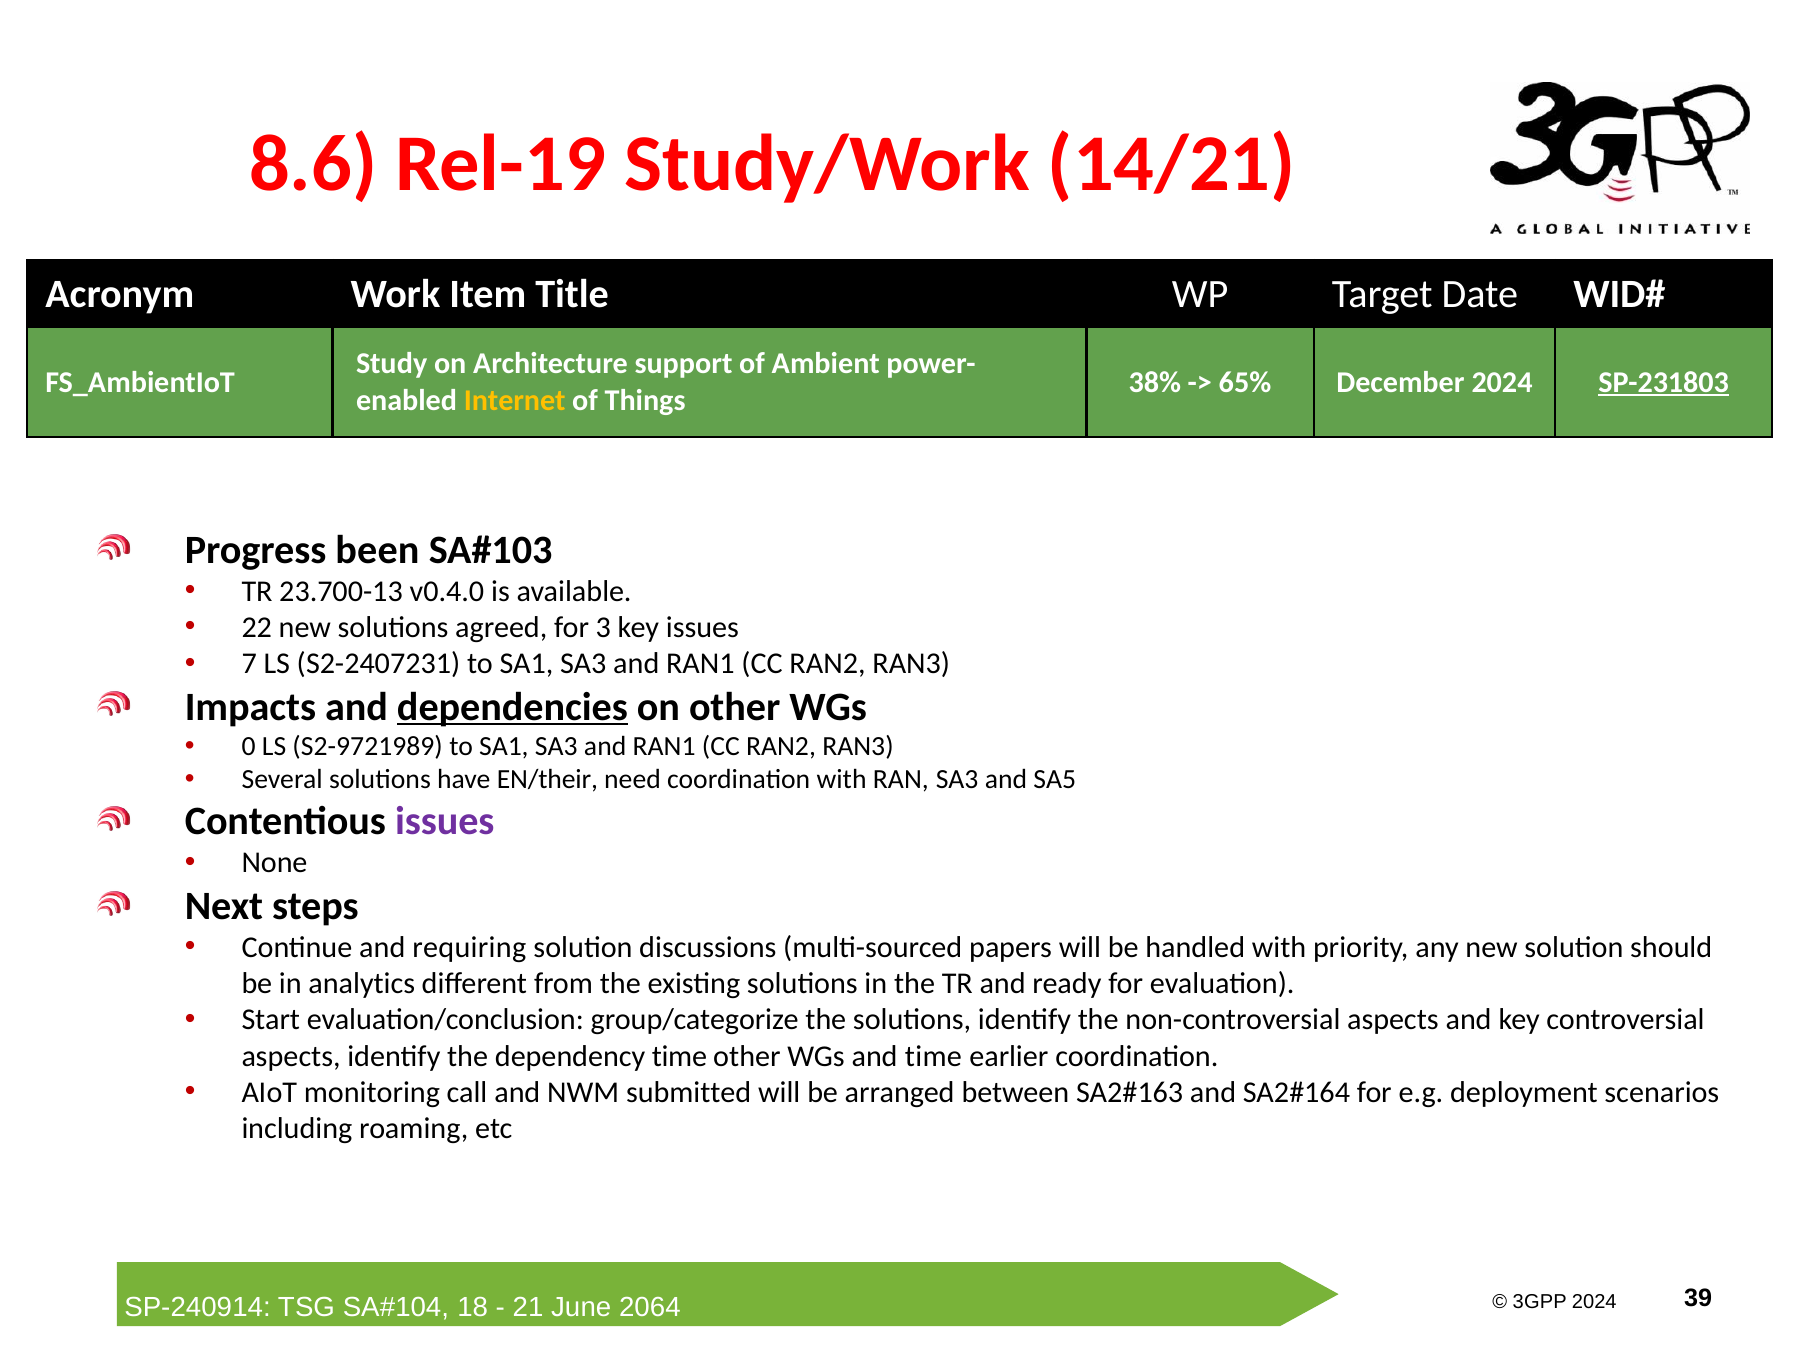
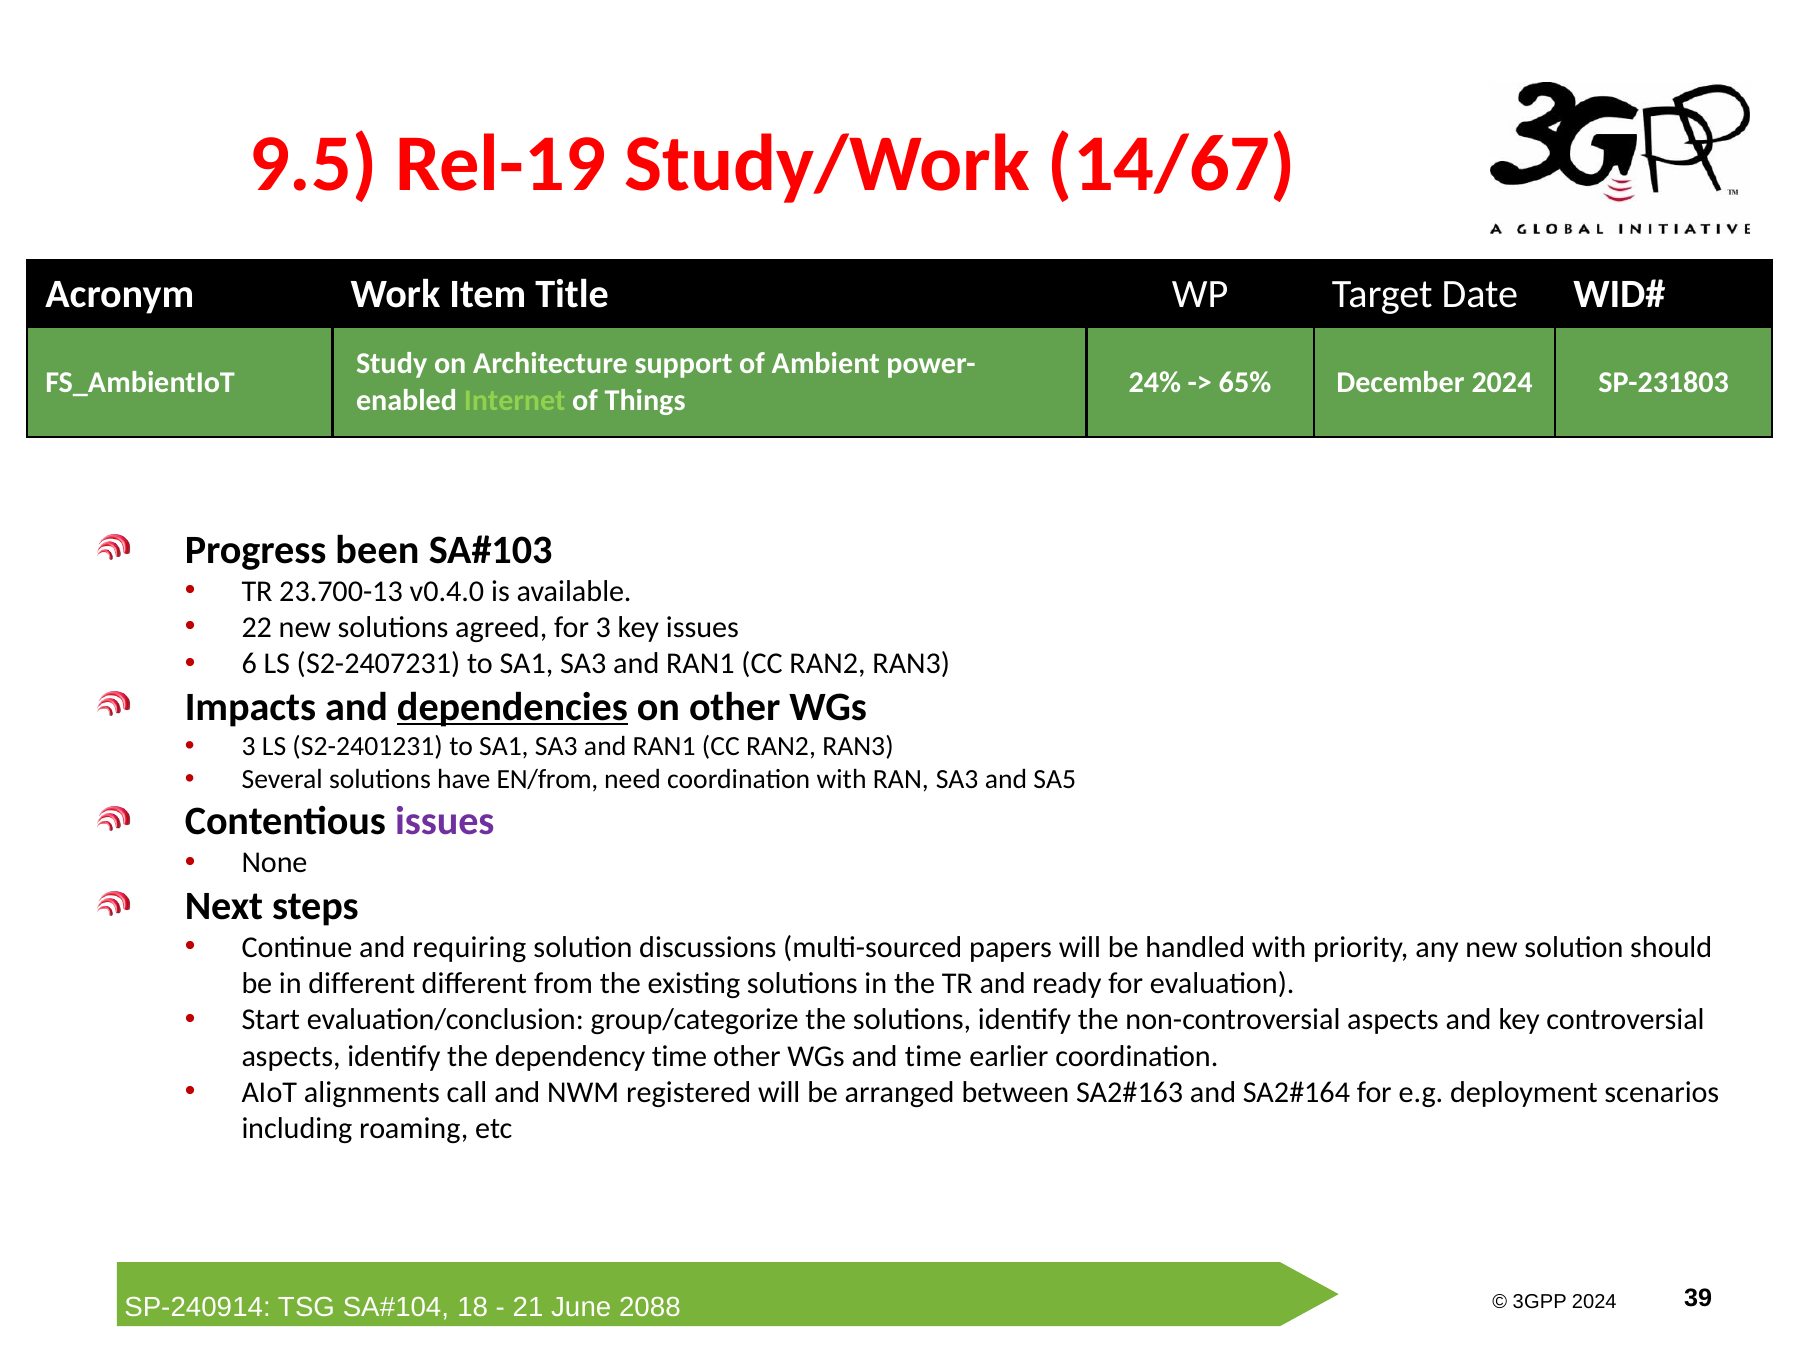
8.6: 8.6 -> 9.5
14/21: 14/21 -> 14/67
38%: 38% -> 24%
SP-231803 underline: present -> none
Internet colour: yellow -> light green
7: 7 -> 6
0 at (249, 747): 0 -> 3
S2-9721989: S2-9721989 -> S2-2401231
EN/their: EN/their -> EN/from
in analytics: analytics -> different
monitoring: monitoring -> alignments
submitted: submitted -> registered
2064: 2064 -> 2088
